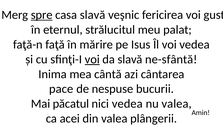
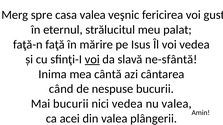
spre underline: present -> none
casa slavă: slavă -> valea
pace: pace -> când
Mai păcatul: păcatul -> bucurii
